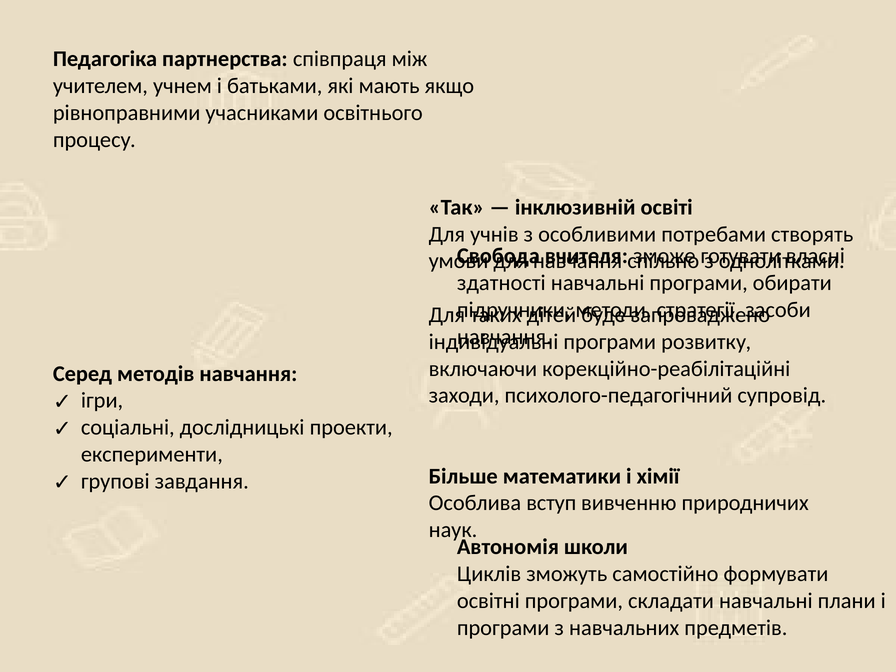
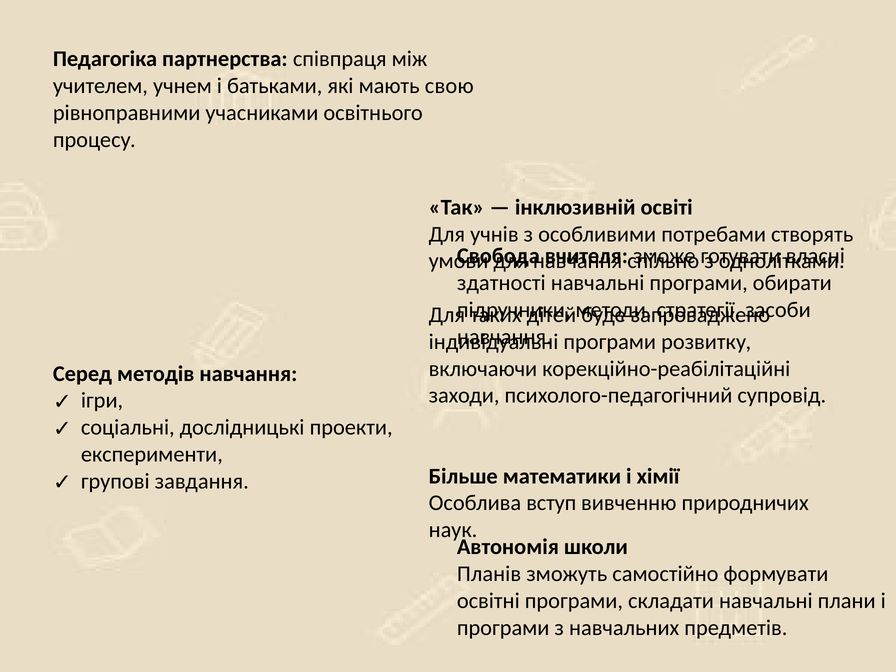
якщо: якщо -> свою
Циклів: Циклів -> Планів
